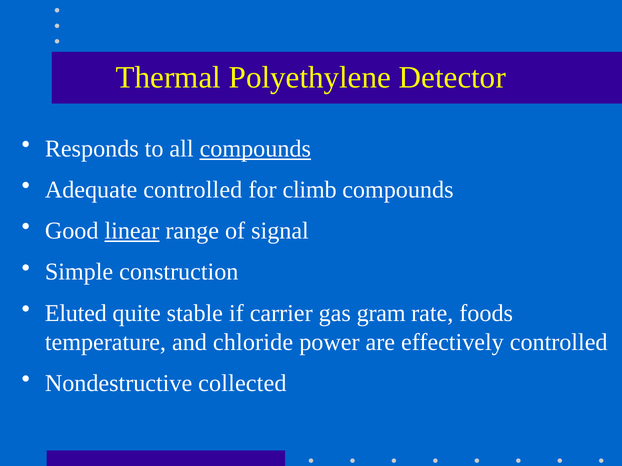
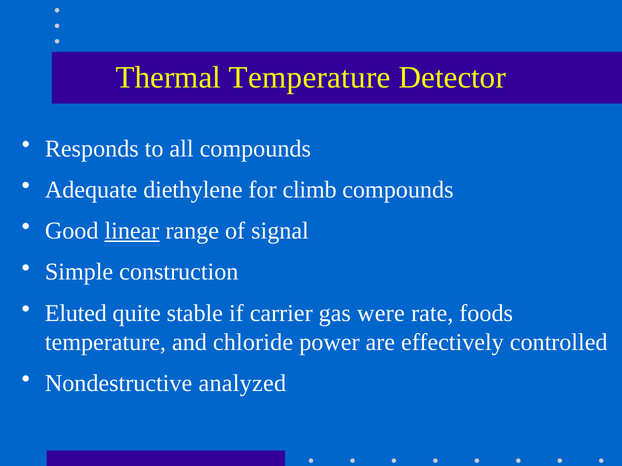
Thermal Polyethylene: Polyethylene -> Temperature
compounds at (255, 149) underline: present -> none
Adequate controlled: controlled -> diethylene
gram: gram -> were
collected: collected -> analyzed
